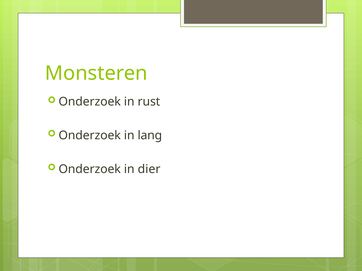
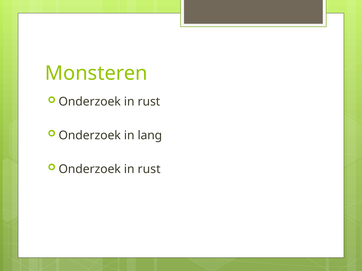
dier at (149, 169): dier -> rust
